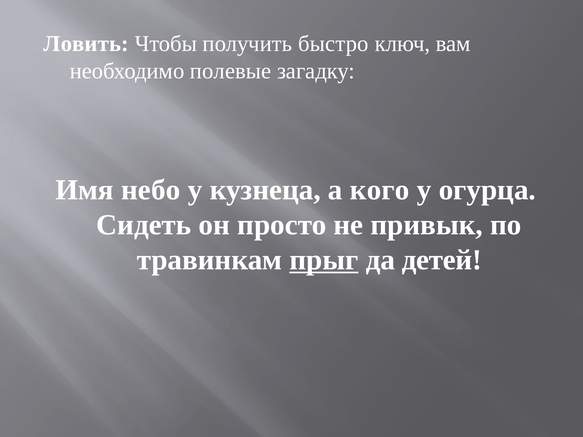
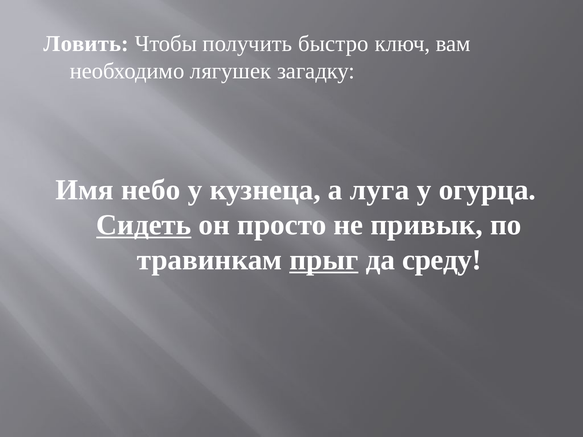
полевые: полевые -> лягушек
кого: кого -> луга
Сидеть underline: none -> present
детей: детей -> среду
